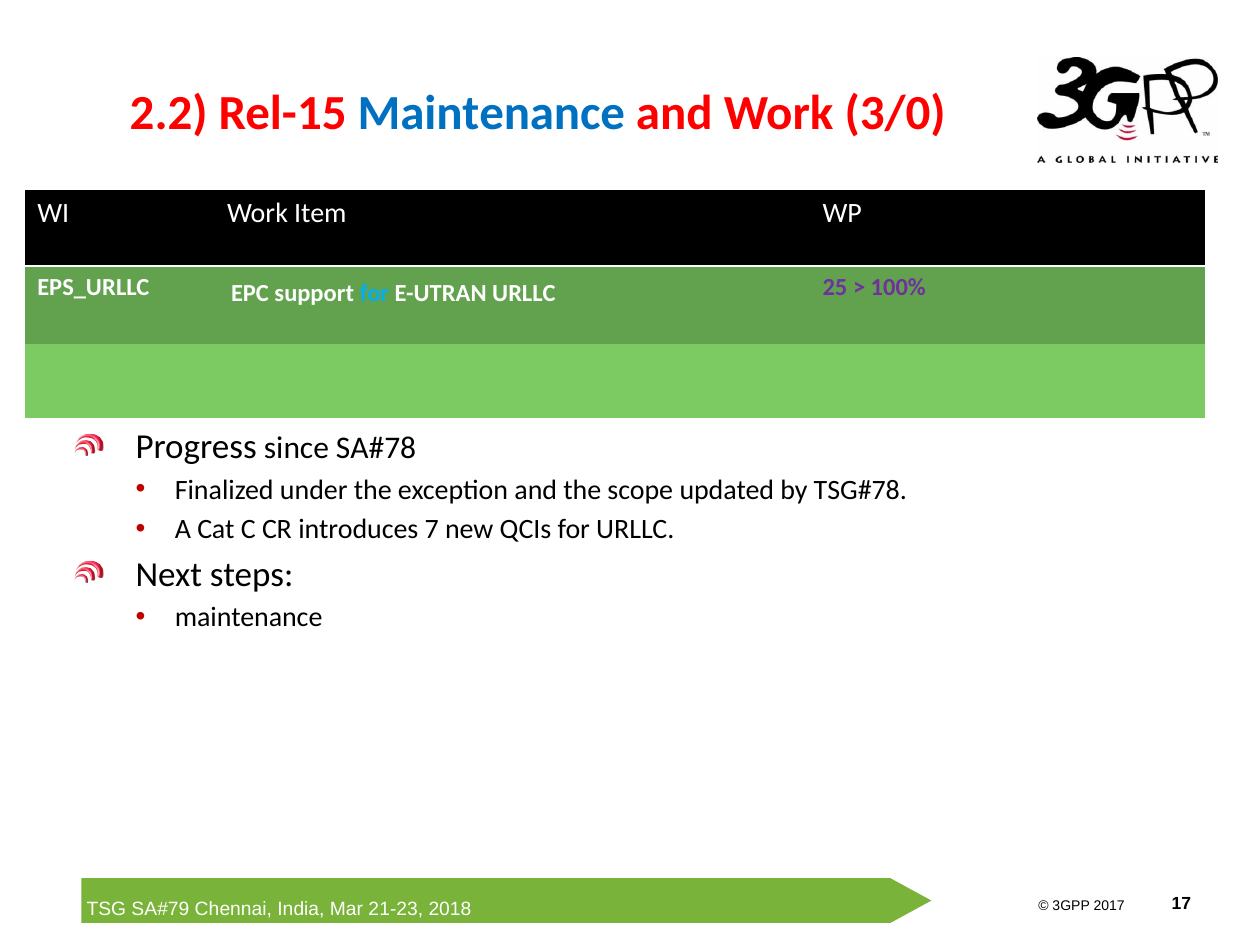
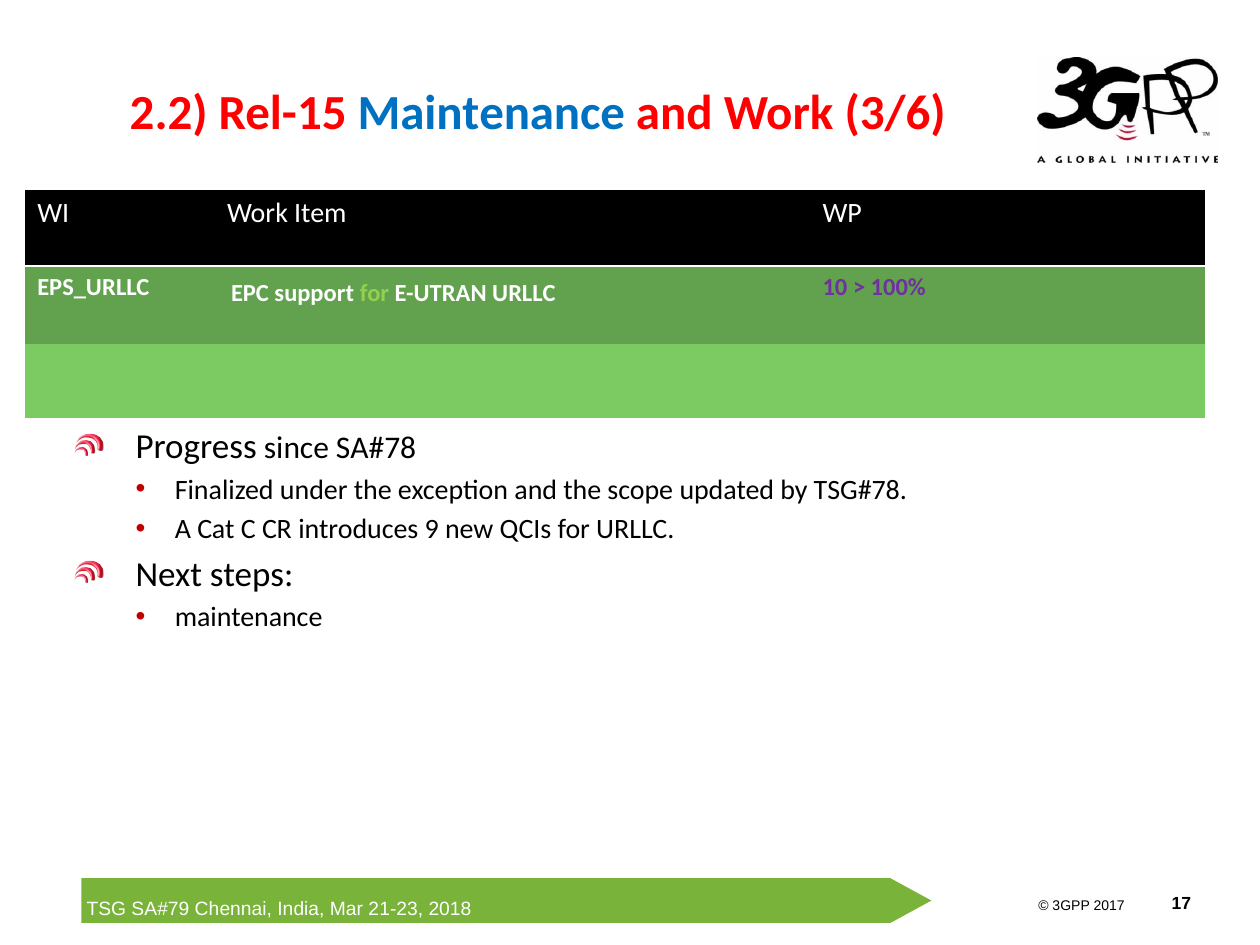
3/0: 3/0 -> 3/6
for at (374, 293) colour: light blue -> light green
25: 25 -> 10
7: 7 -> 9
